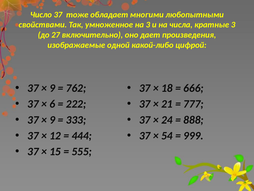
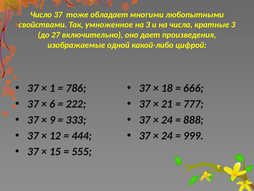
9 at (52, 88): 9 -> 1
762: 762 -> 786
54 at (167, 135): 54 -> 24
